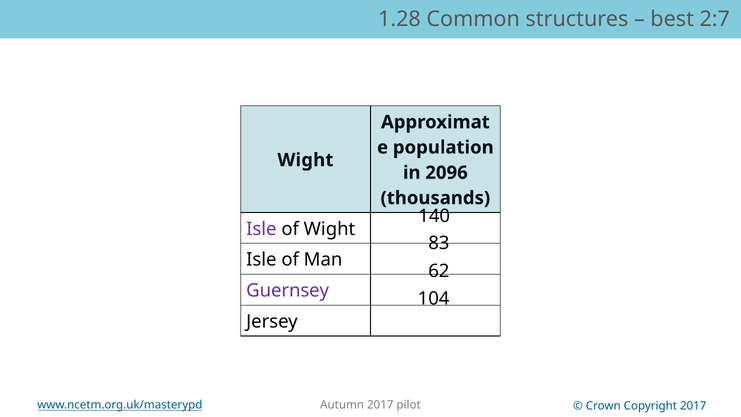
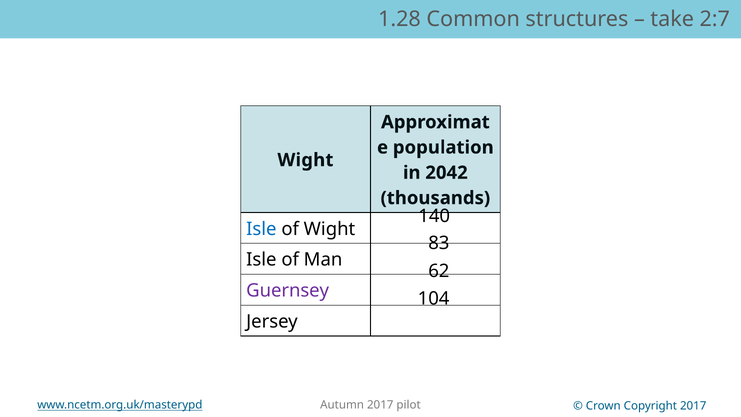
best: best -> take
2096: 2096 -> 2042
Isle at (261, 229) colour: purple -> blue
